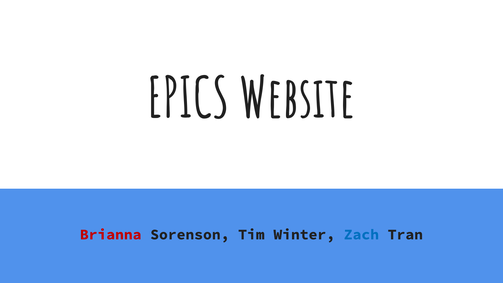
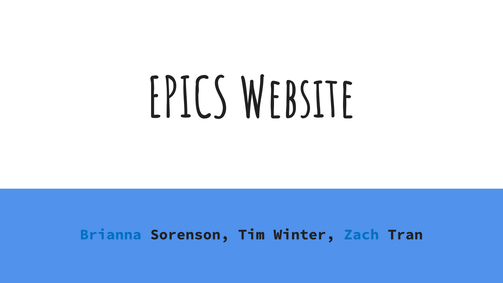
Brianna colour: red -> blue
